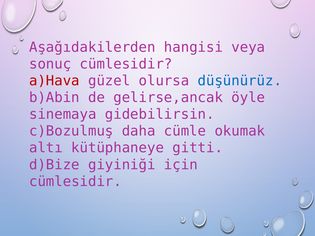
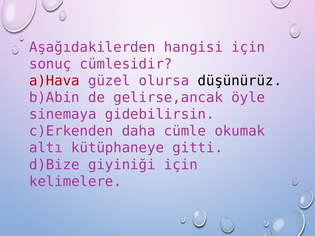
hangisi veya: veya -> için
düşünürüz colour: blue -> black
c)Bozulmuş: c)Bozulmuş -> c)Erkenden
cümlesidir at (75, 182): cümlesidir -> kelimelere
